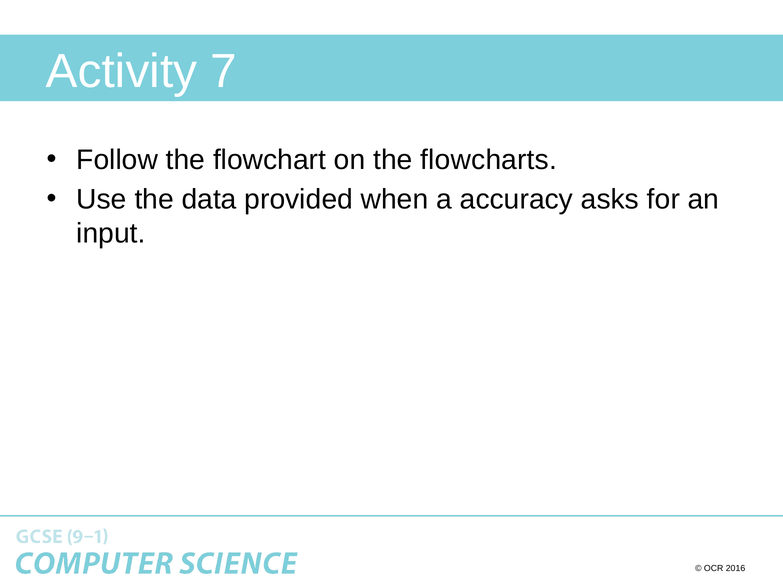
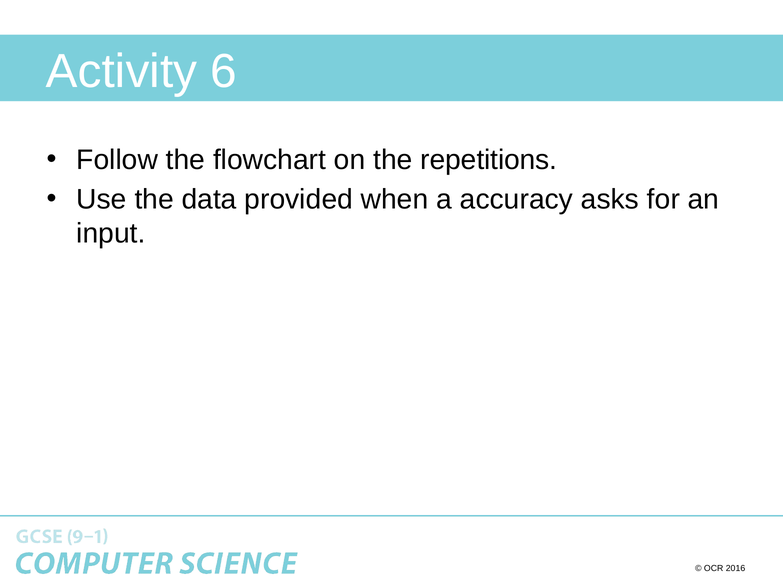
7: 7 -> 6
flowcharts: flowcharts -> repetitions
